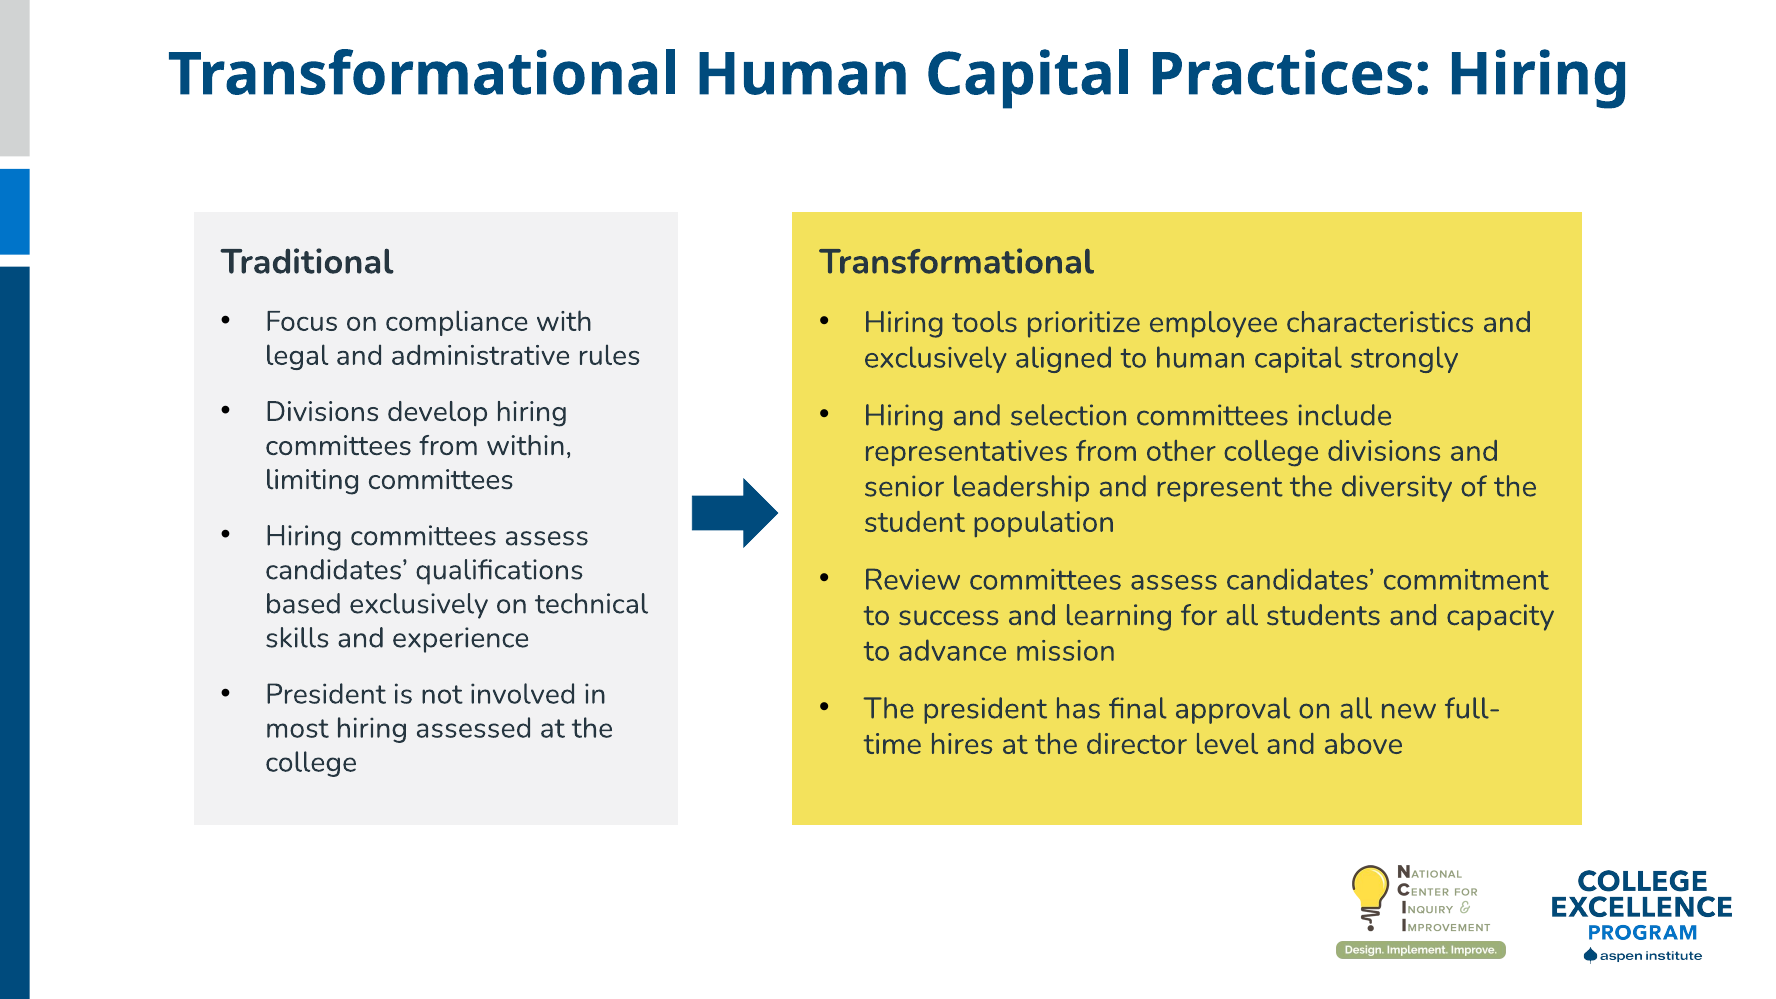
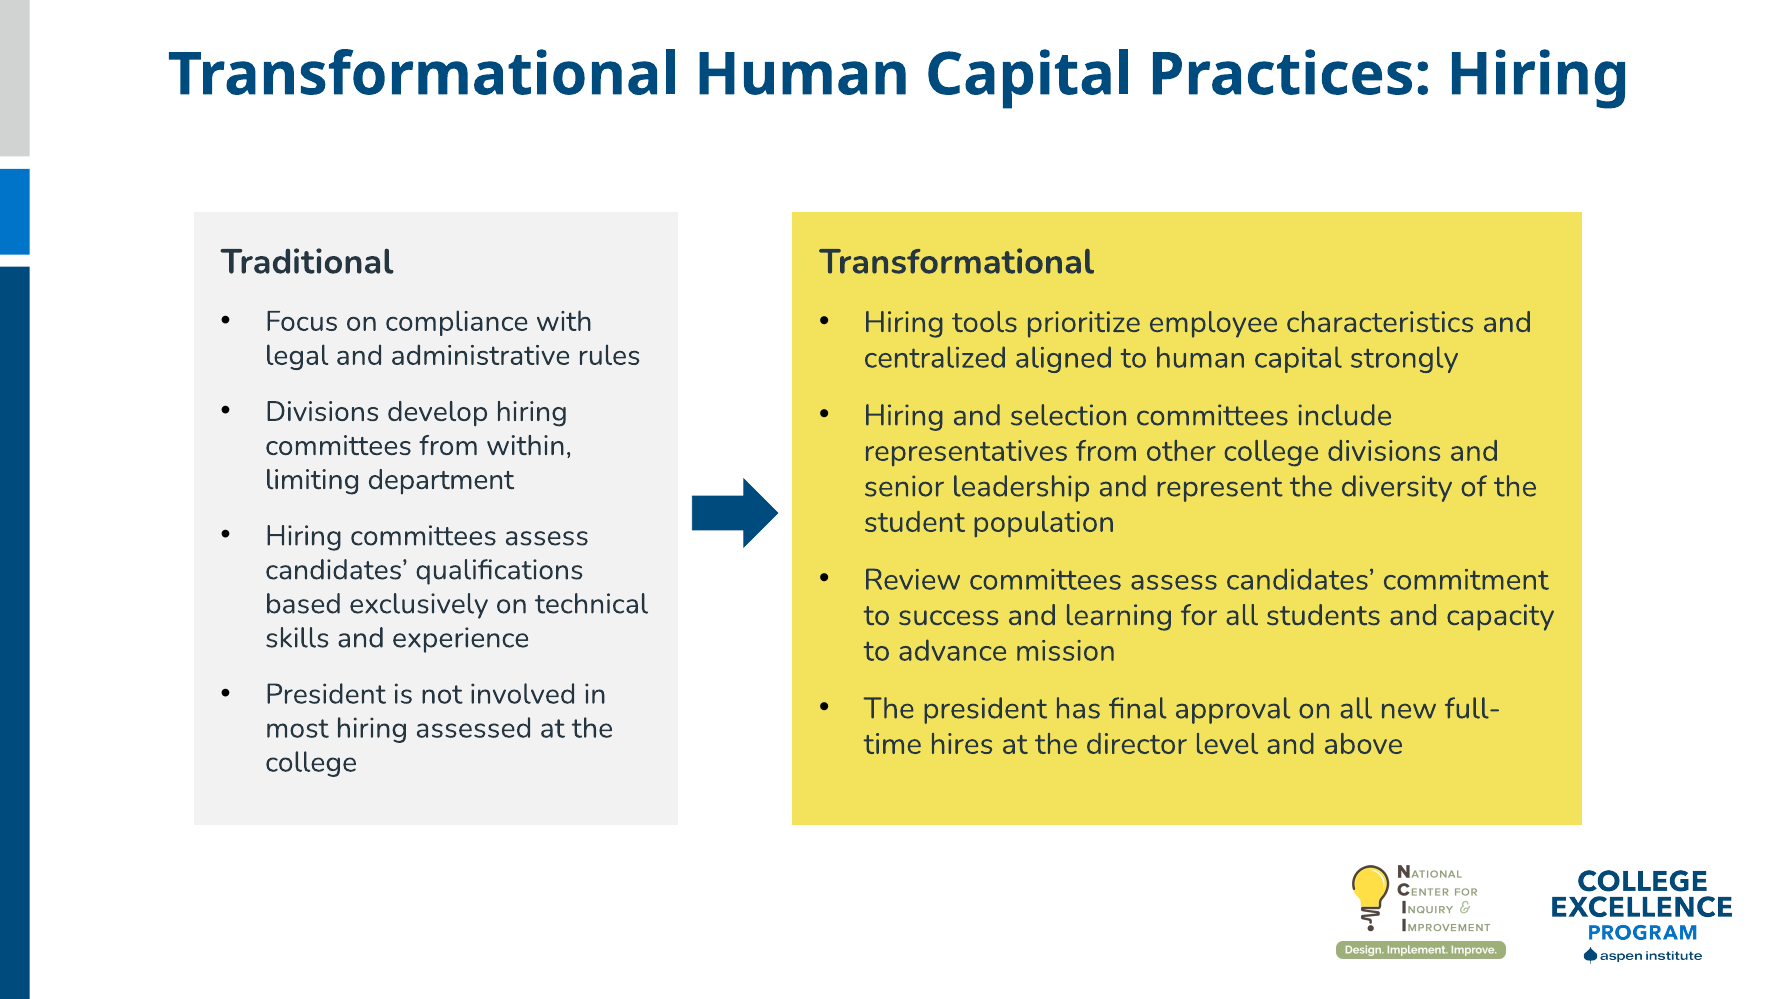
exclusively at (935, 358): exclusively -> centralized
limiting committees: committees -> department
